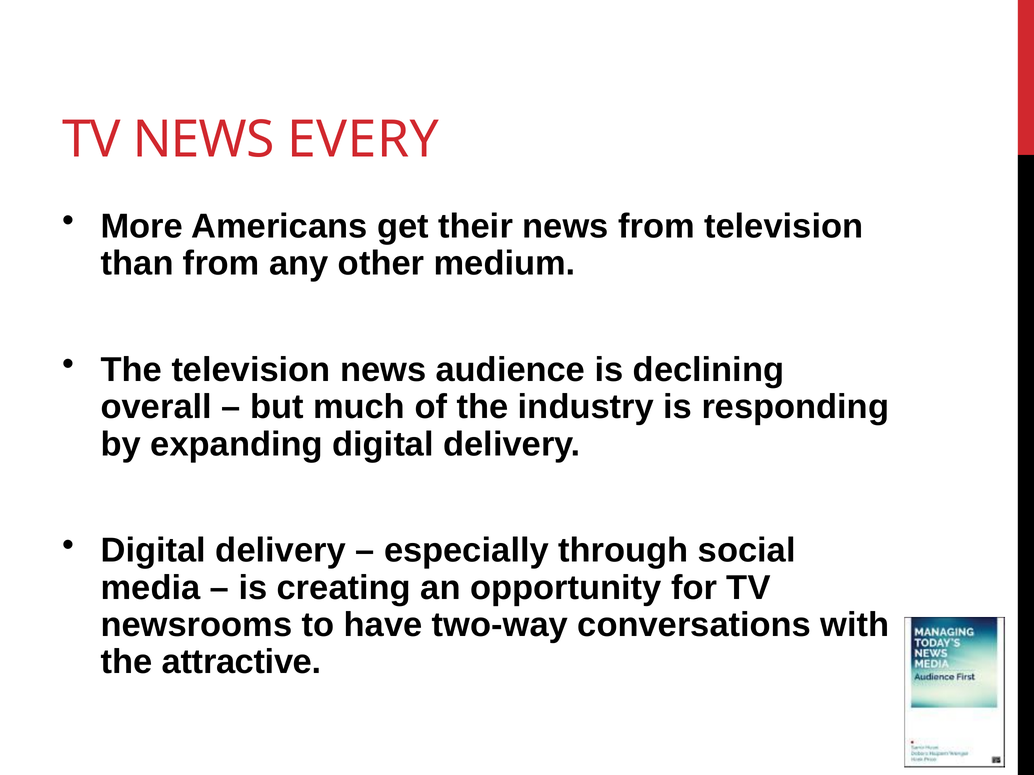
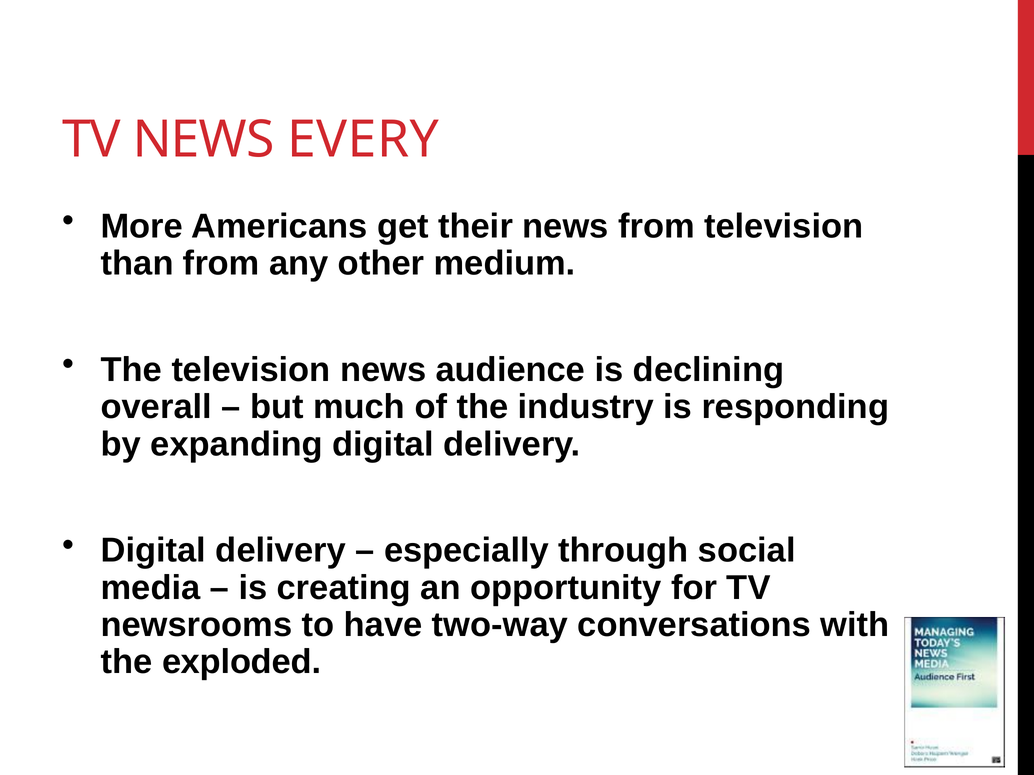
attractive: attractive -> exploded
